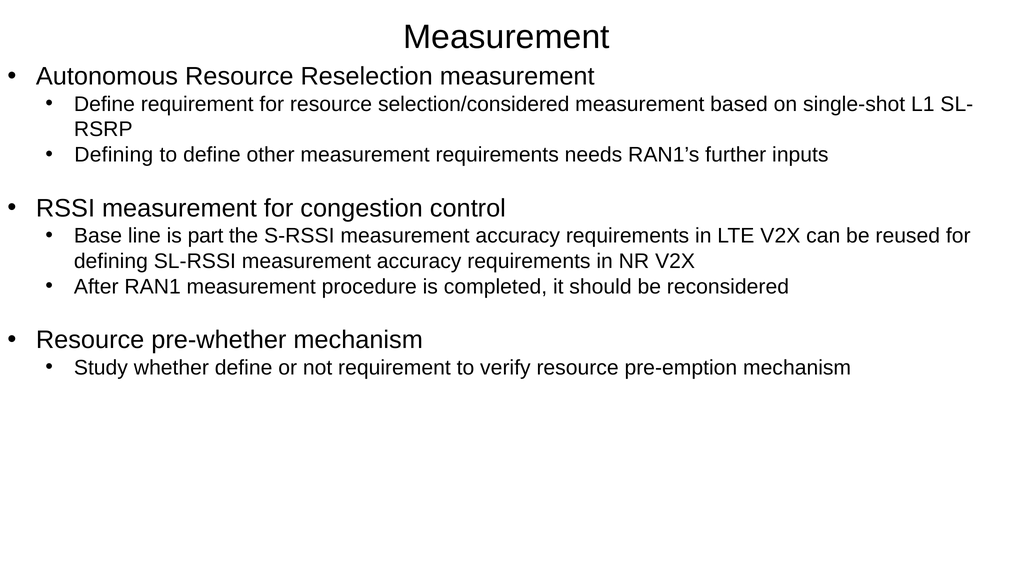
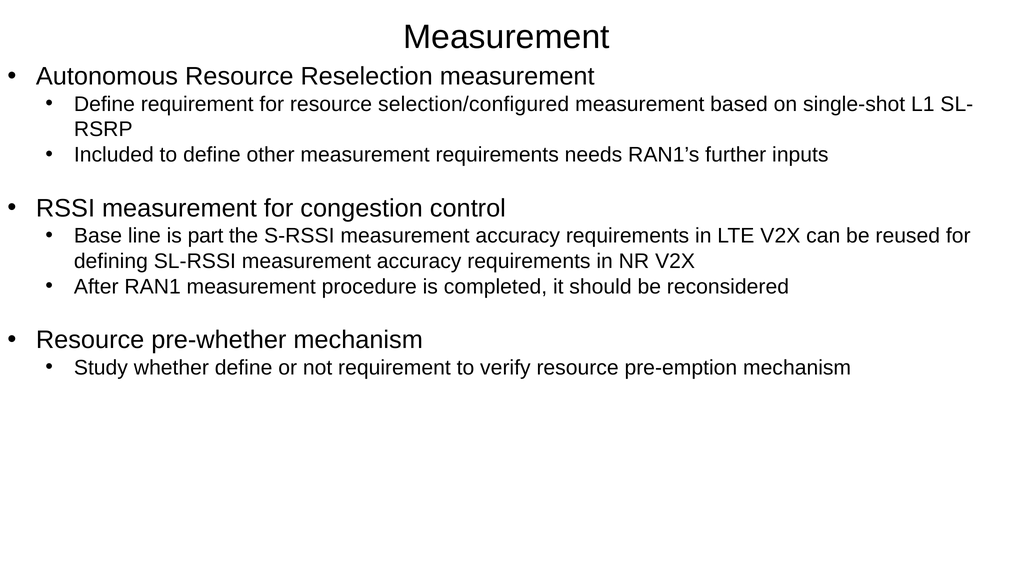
selection/considered: selection/considered -> selection/configured
Defining at (114, 155): Defining -> Included
